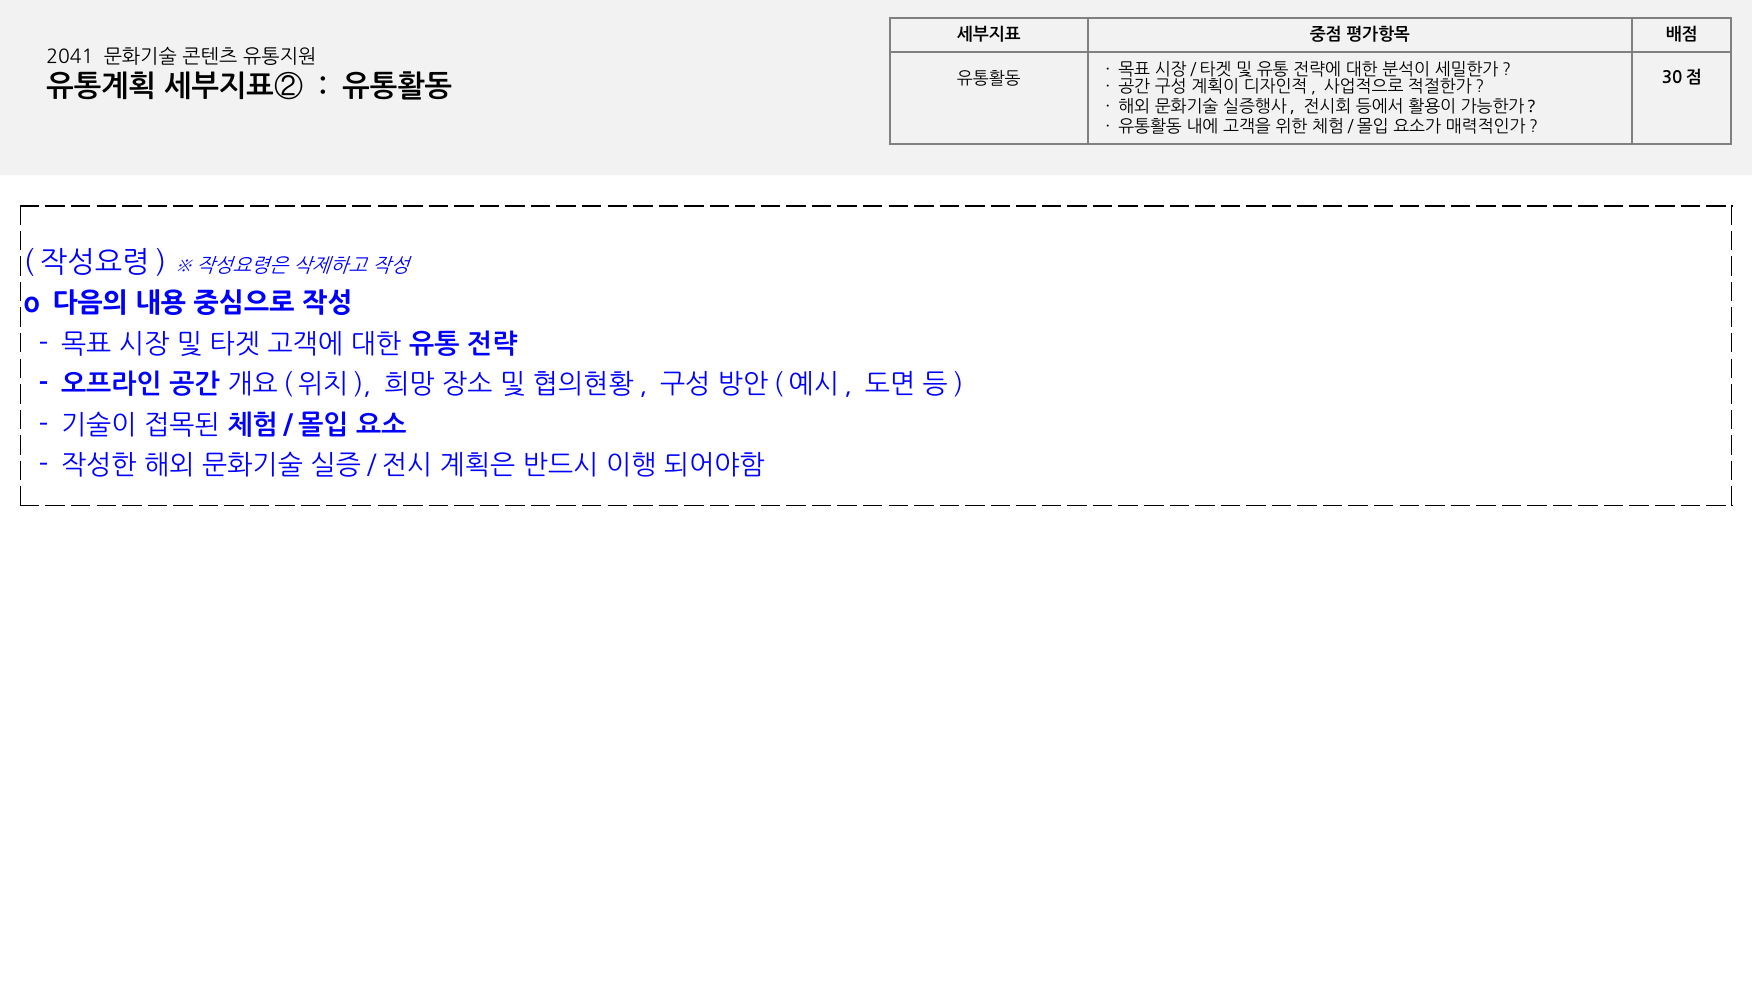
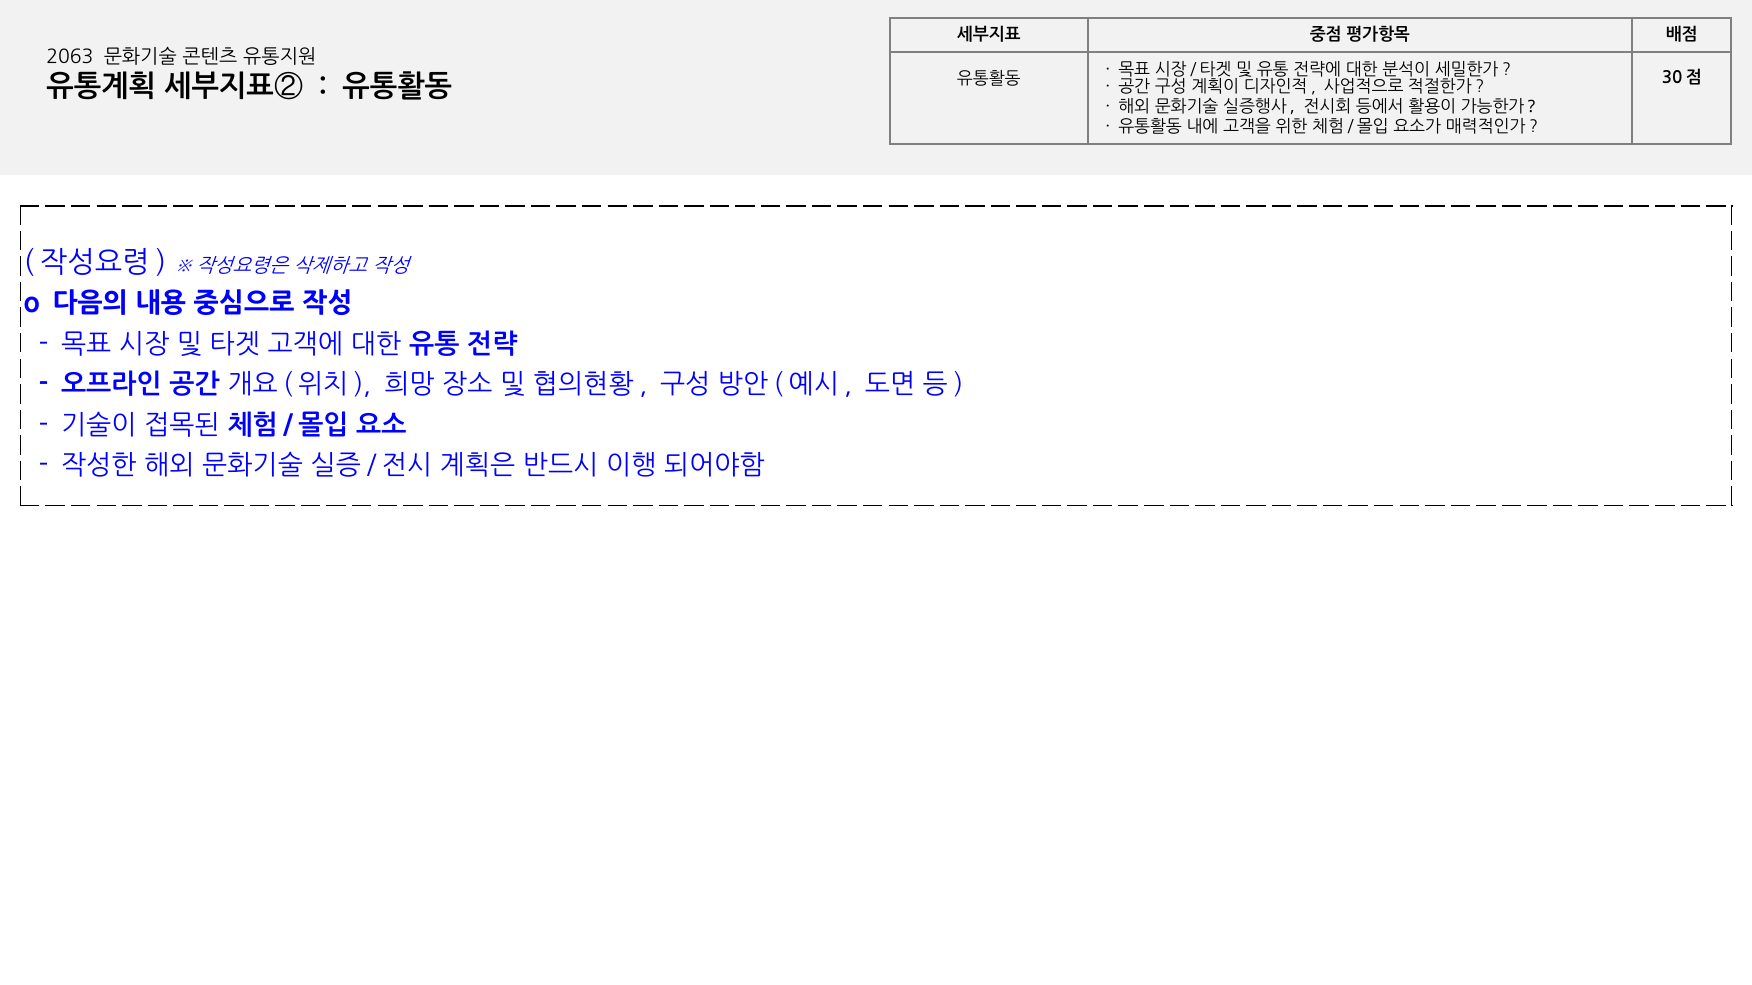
2041: 2041 -> 2063
